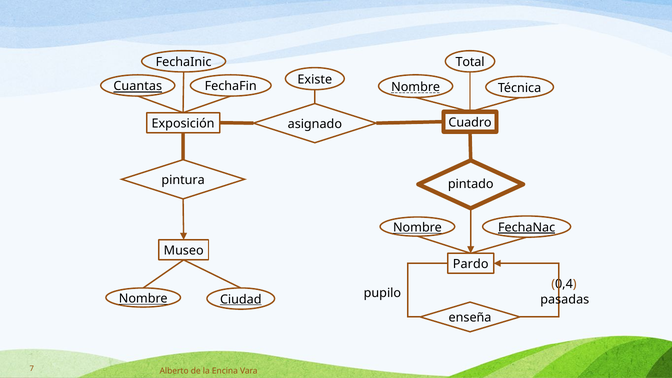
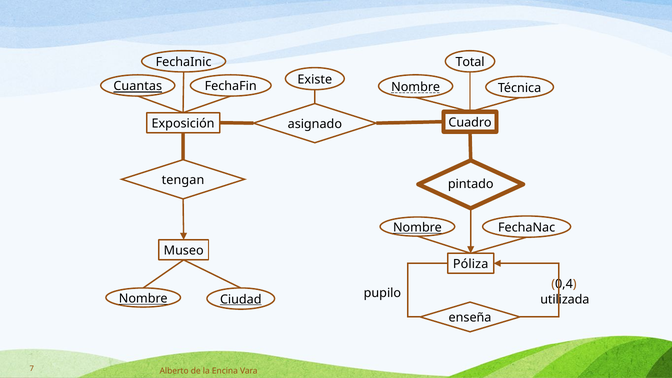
pintura: pintura -> tengan
FechaNac underline: present -> none
Pardo: Pardo -> Póliza
pasadas: pasadas -> utilizada
